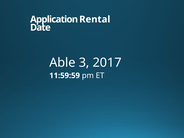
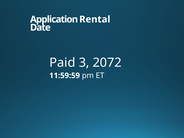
Able: Able -> Paid
2017: 2017 -> 2072
